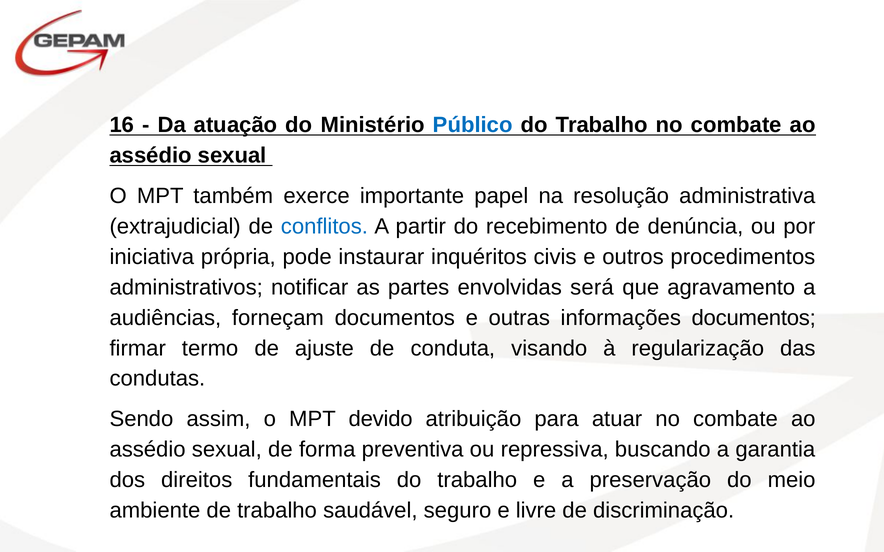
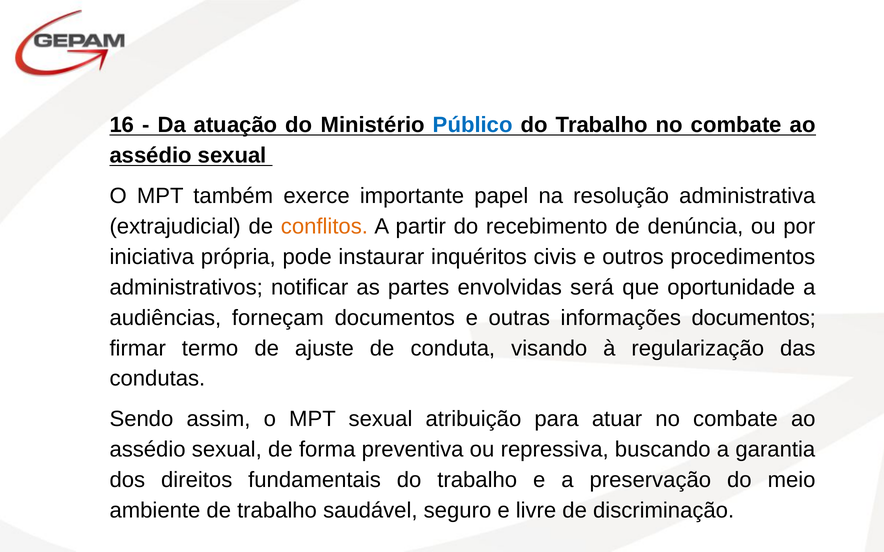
conflitos colour: blue -> orange
agravamento: agravamento -> oportunidade
MPT devido: devido -> sexual
